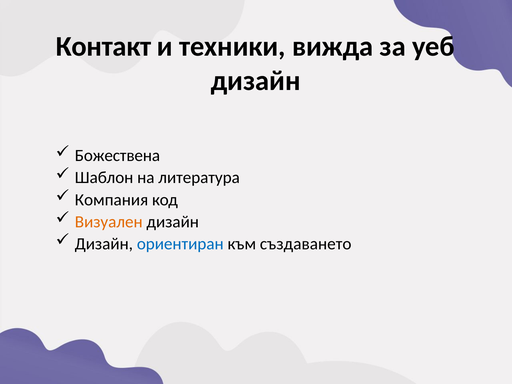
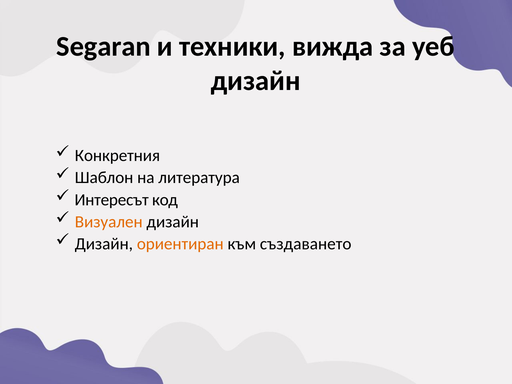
Контакт: Контакт -> Segaran
Божествена: Божествена -> Конкретния
Компания: Компания -> Интересът
ориентиран colour: blue -> orange
